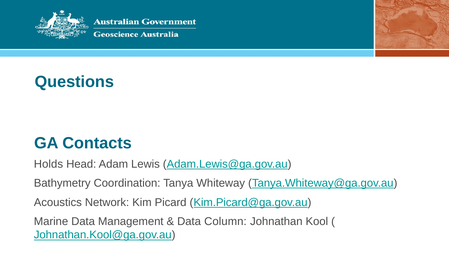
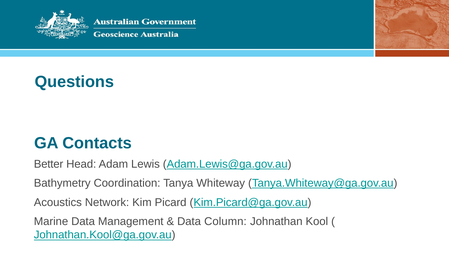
Holds: Holds -> Better
